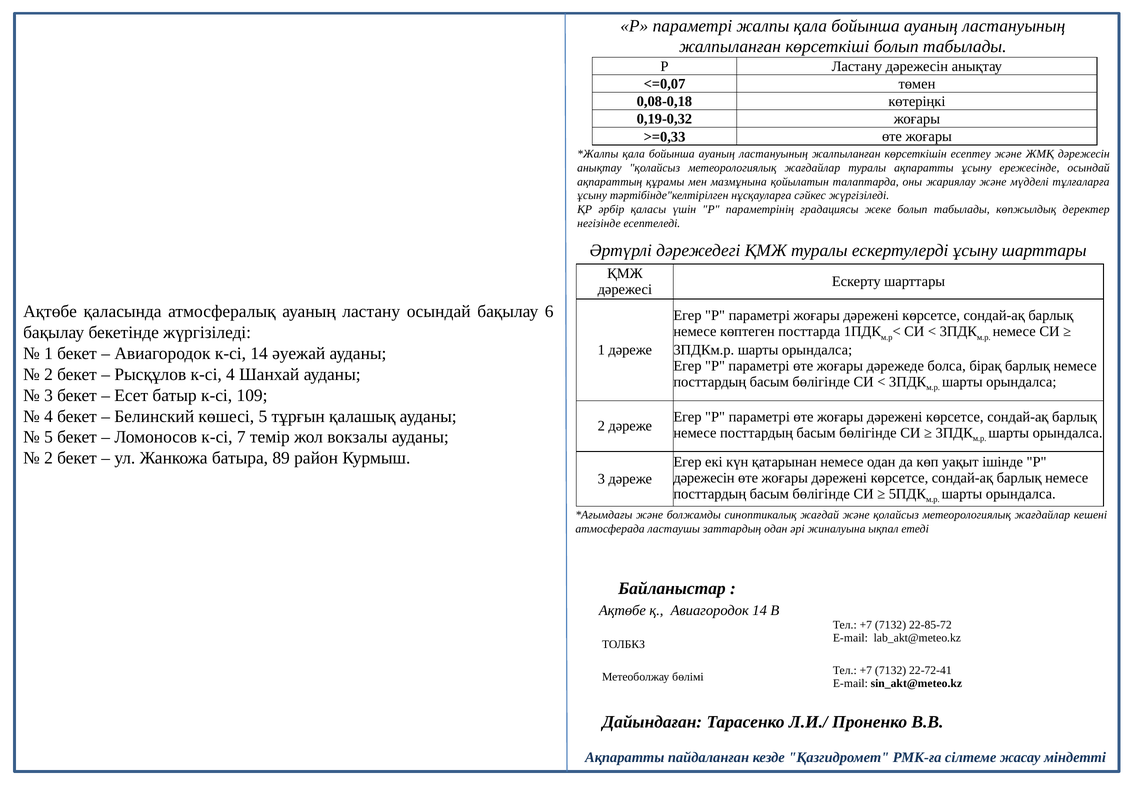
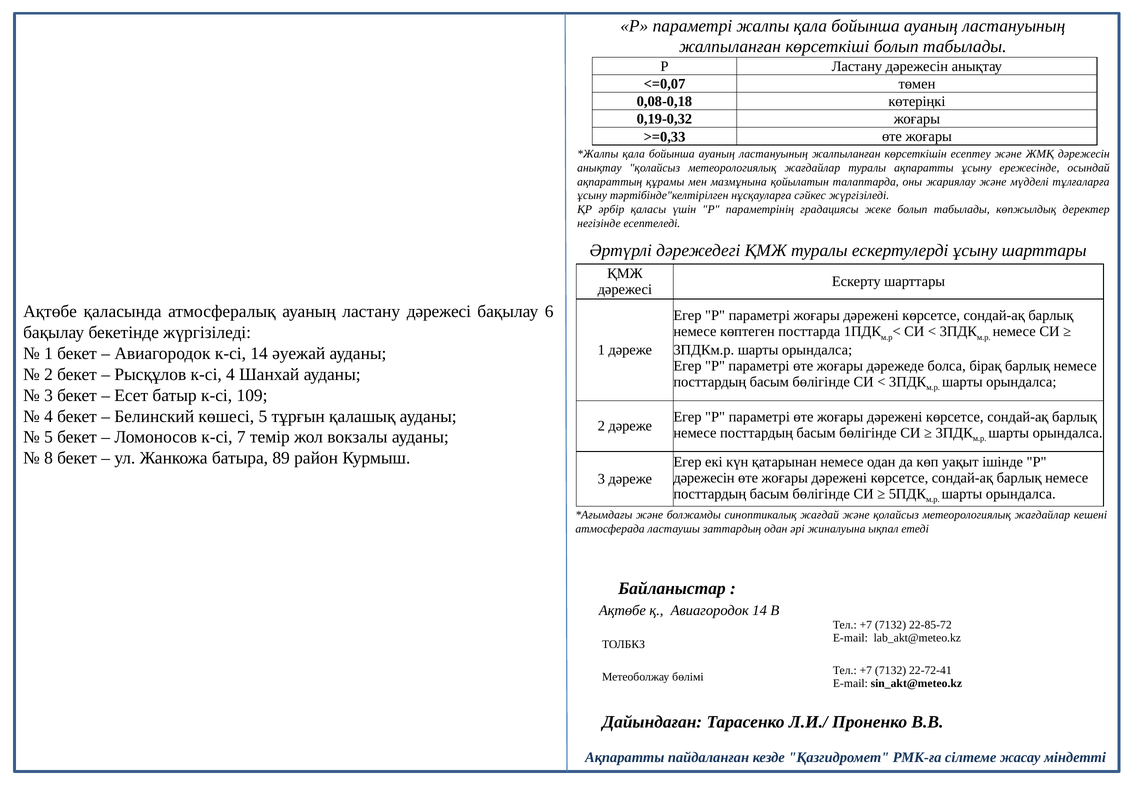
ластану осындай: осындай -> дәрежесі
2 at (48, 458): 2 -> 8
